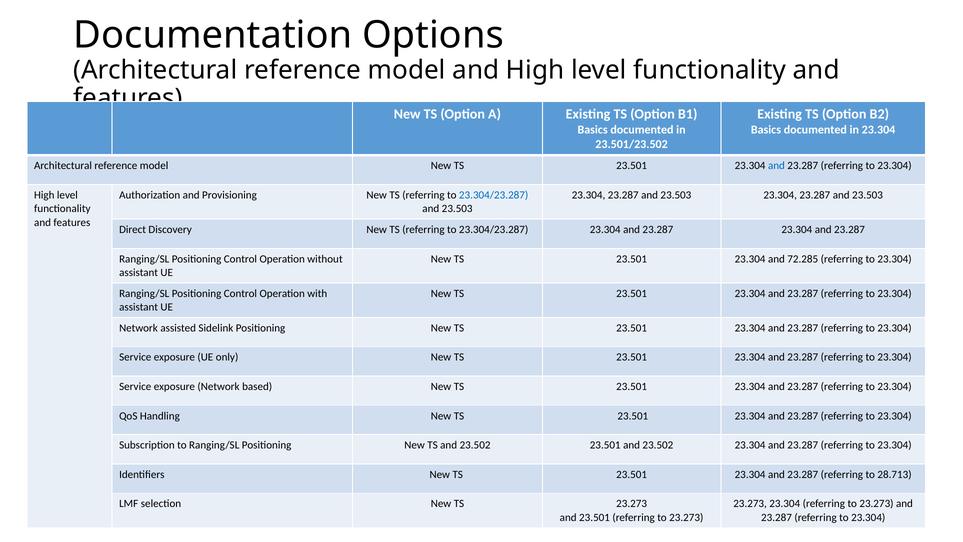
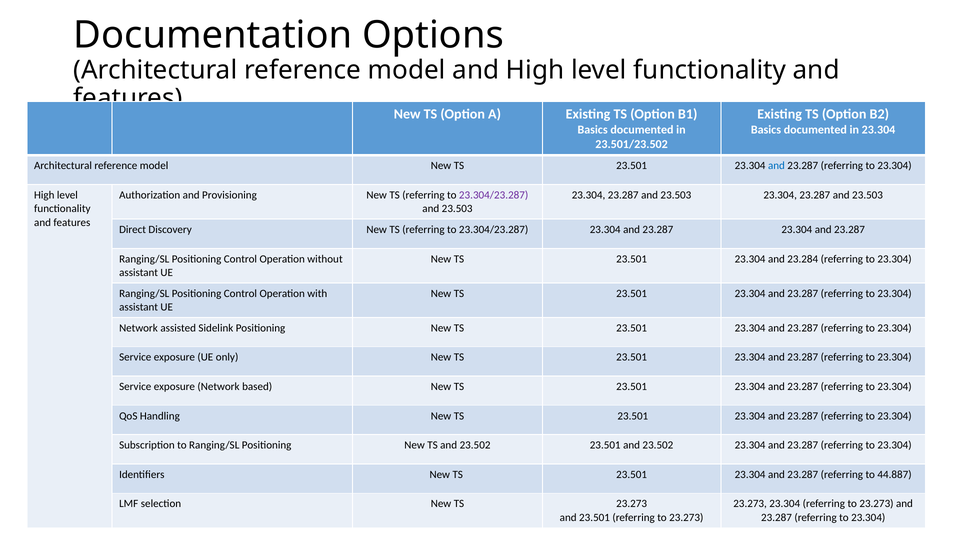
23.304/23.287 at (494, 195) colour: blue -> purple
72.285: 72.285 -> 23.284
28.713: 28.713 -> 44.887
